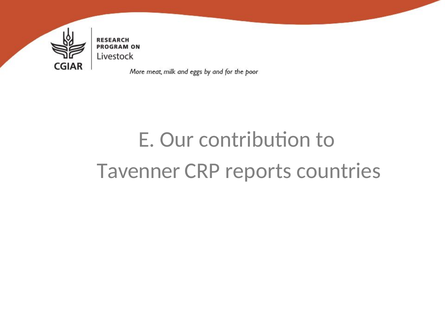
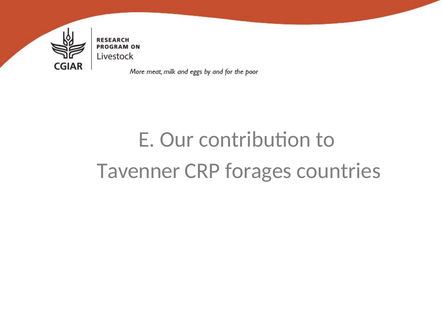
reports: reports -> forages
